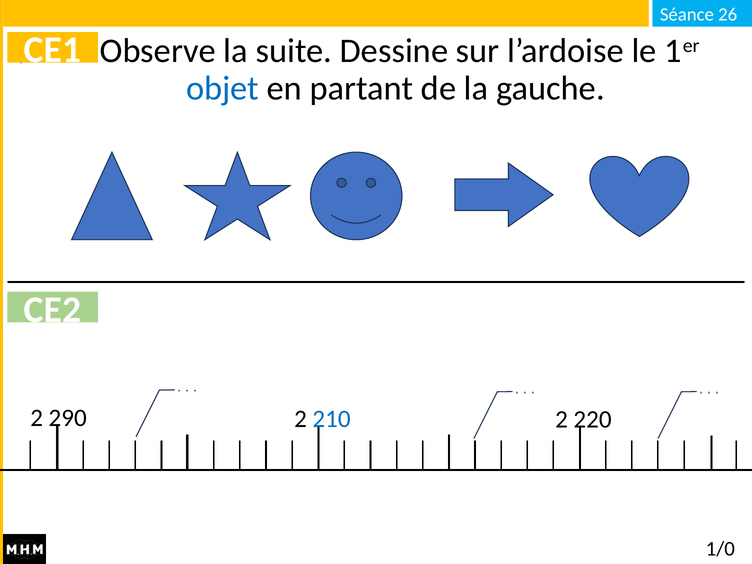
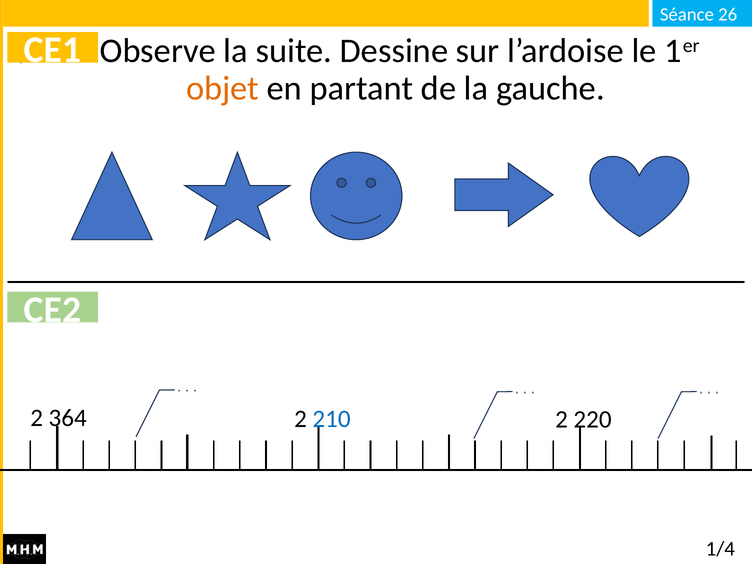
objet colour: blue -> orange
290: 290 -> 364
1/0: 1/0 -> 1/4
